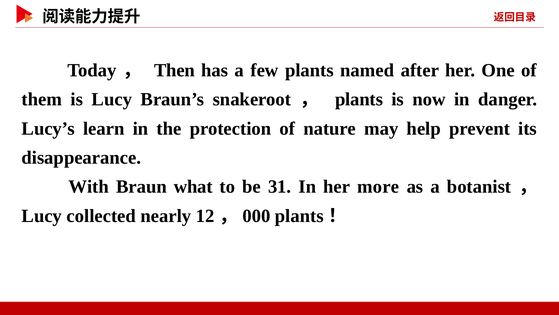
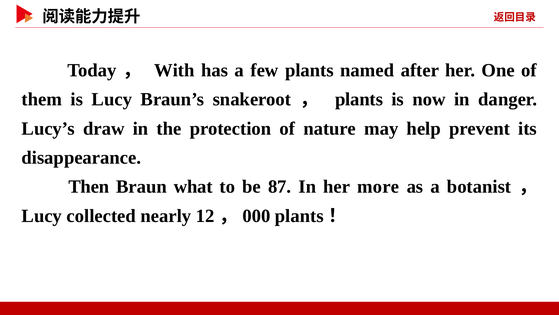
Then: Then -> With
learn: learn -> draw
With: With -> Then
31: 31 -> 87
